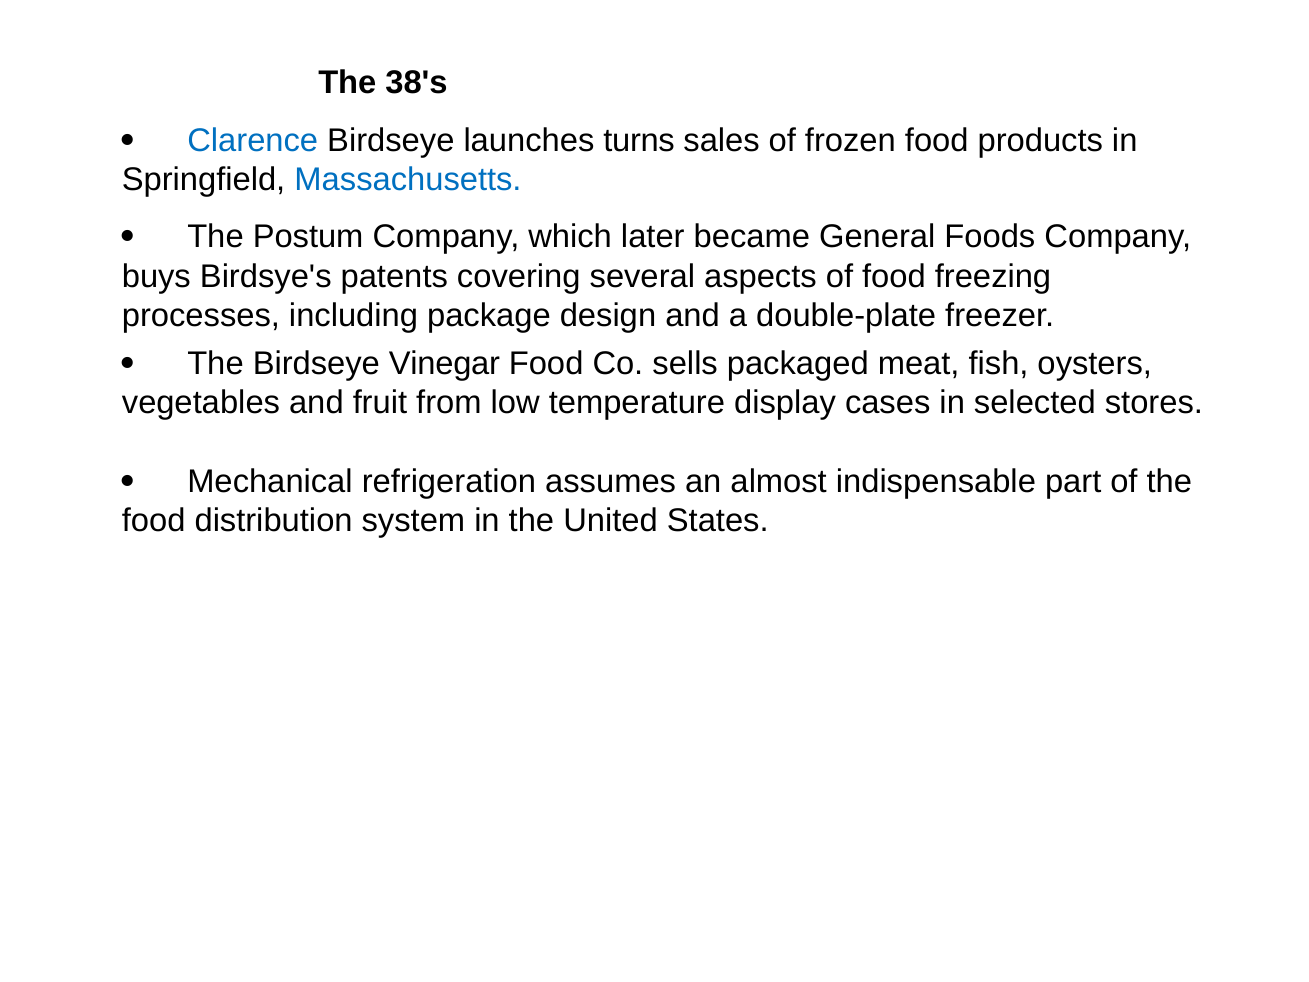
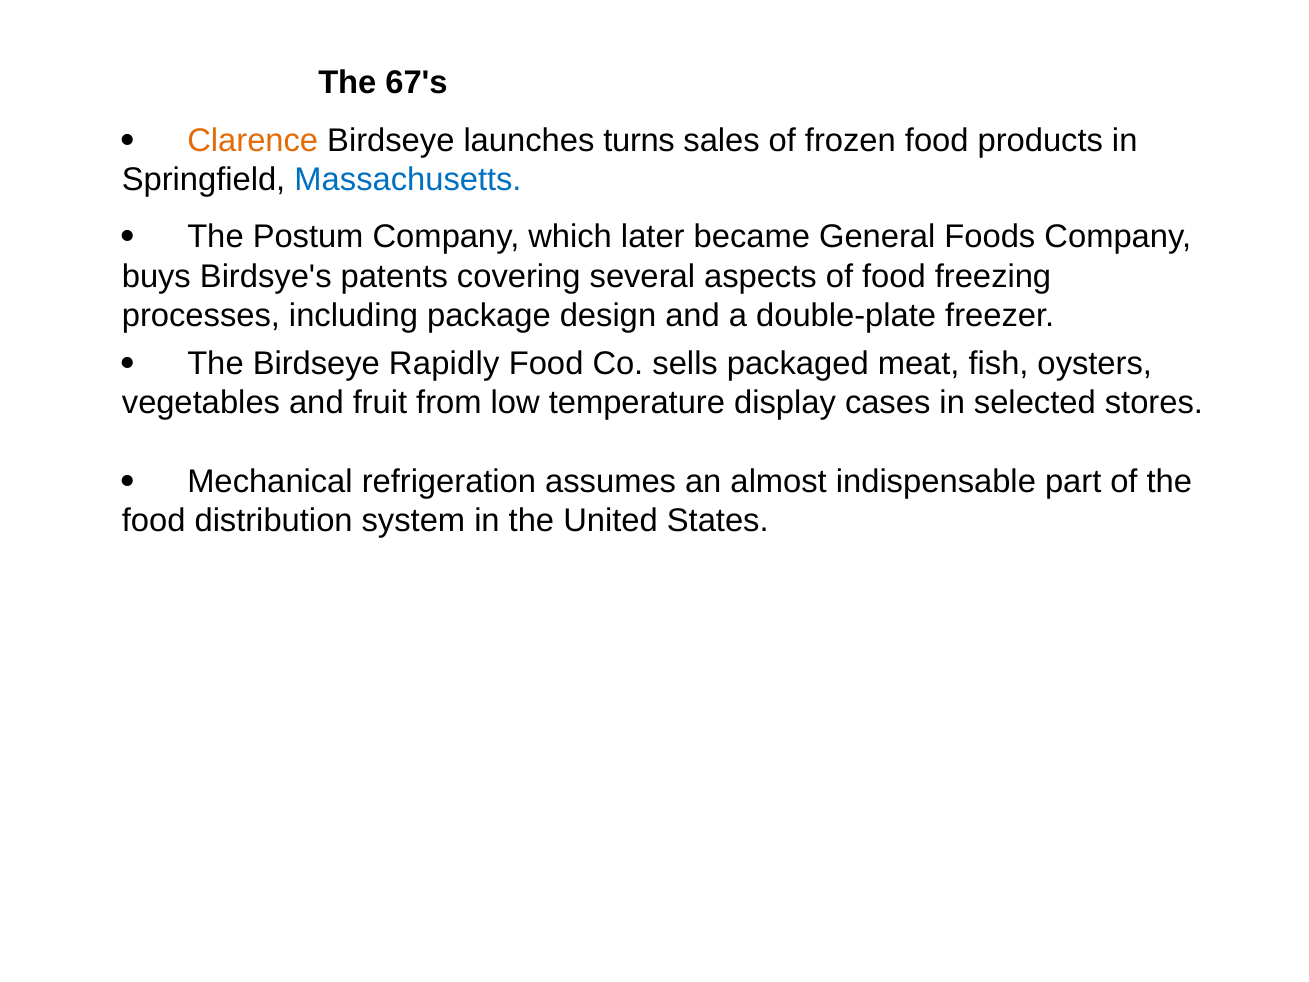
38's: 38's -> 67's
Clarence colour: blue -> orange
Vinegar: Vinegar -> Rapidly
